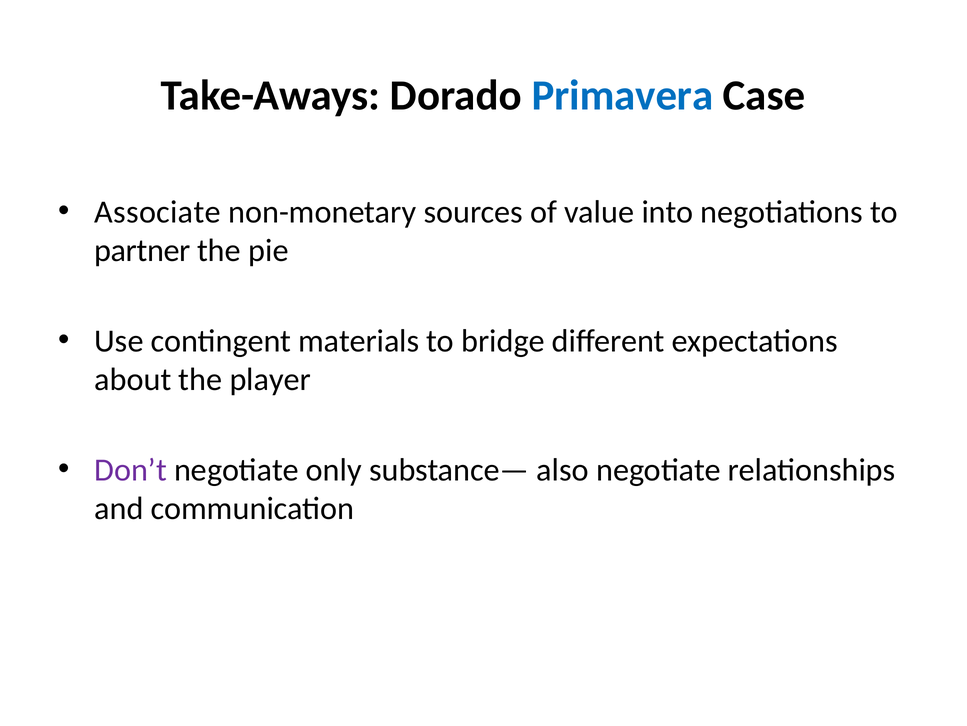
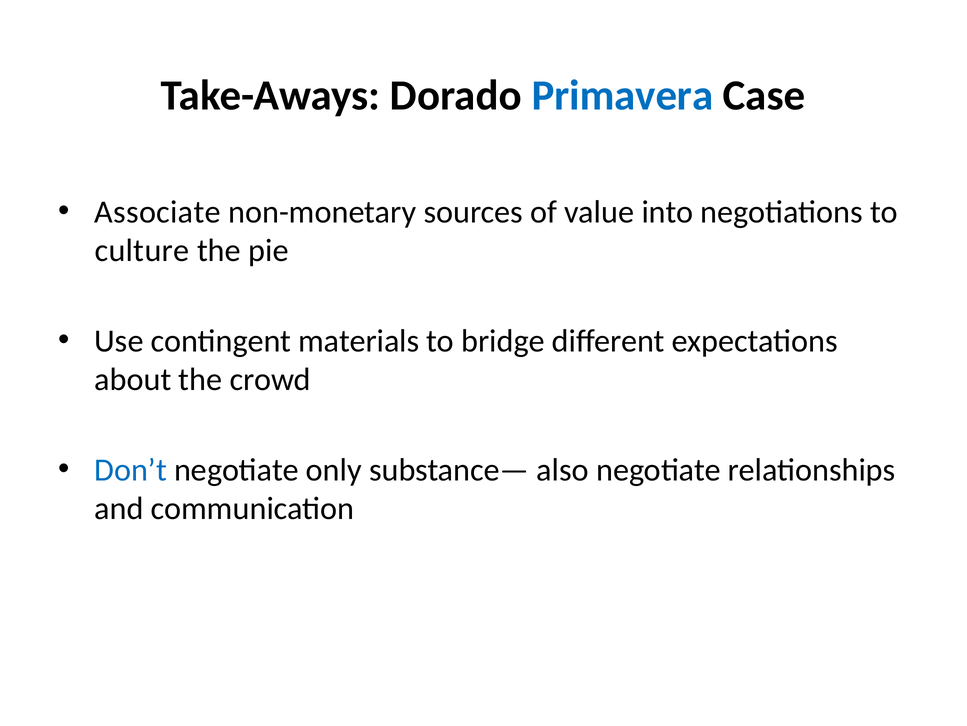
partner: partner -> culture
player: player -> crowd
Don’t colour: purple -> blue
